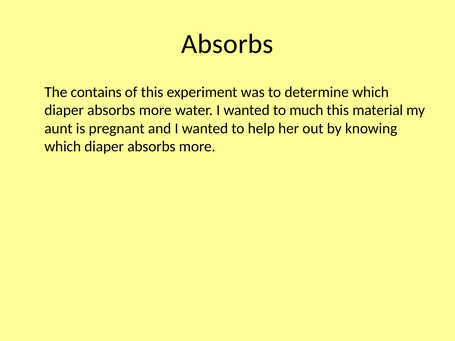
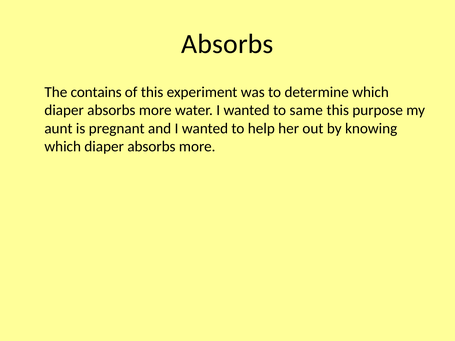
much: much -> same
material: material -> purpose
